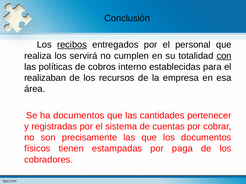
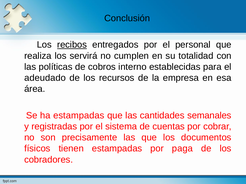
con underline: present -> none
realizaban: realizaban -> adeudado
ha documentos: documentos -> estampadas
pertenecer: pertenecer -> semanales
